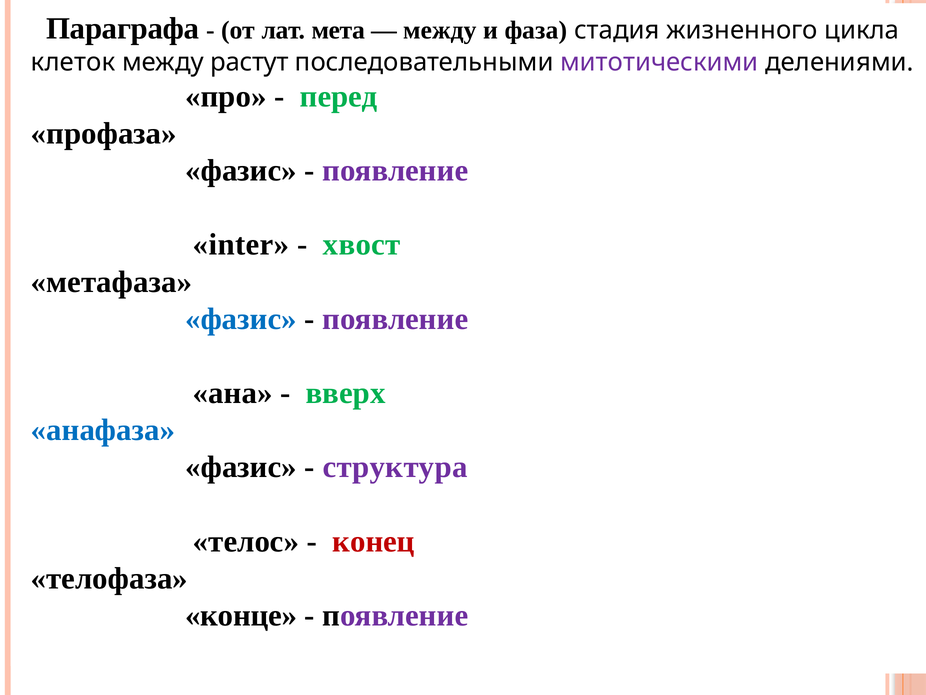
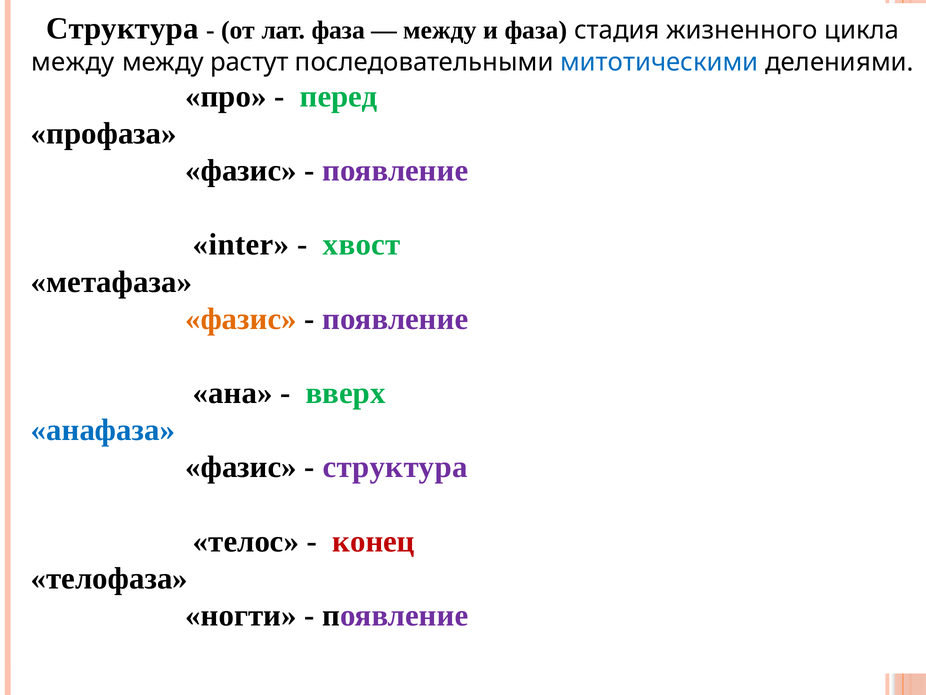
Параграфа at (123, 29): Параграфа -> Структура
лат мета: мета -> фаза
клеток at (73, 62): клеток -> между
митотическими colour: purple -> blue
фазис at (241, 319) colour: blue -> orange
конце: конце -> ногти
